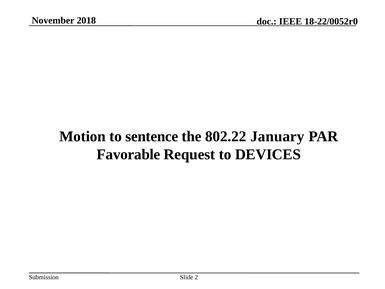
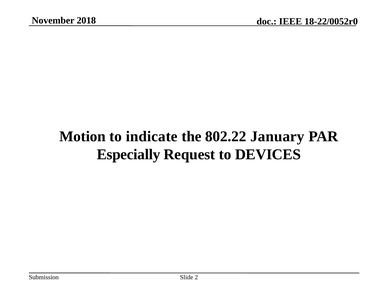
sentence: sentence -> indicate
Favorable: Favorable -> Especially
